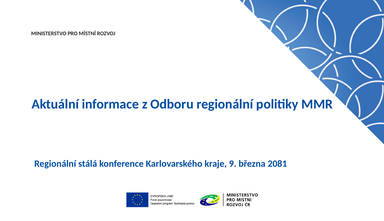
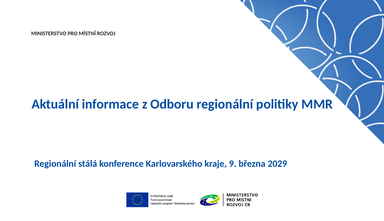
2081: 2081 -> 2029
